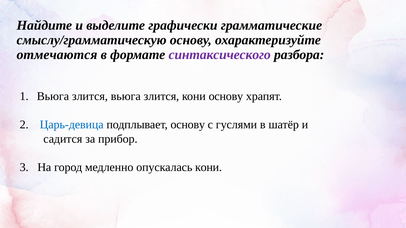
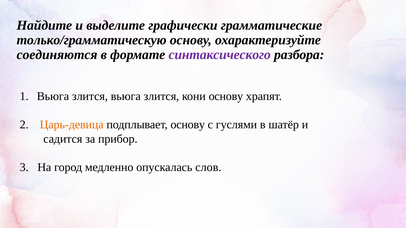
смыслу/грамматическую: смыслу/грамматическую -> только/грамматическую
отмечаются: отмечаются -> соединяются
Царь-девица colour: blue -> orange
опускалась кони: кони -> слов
